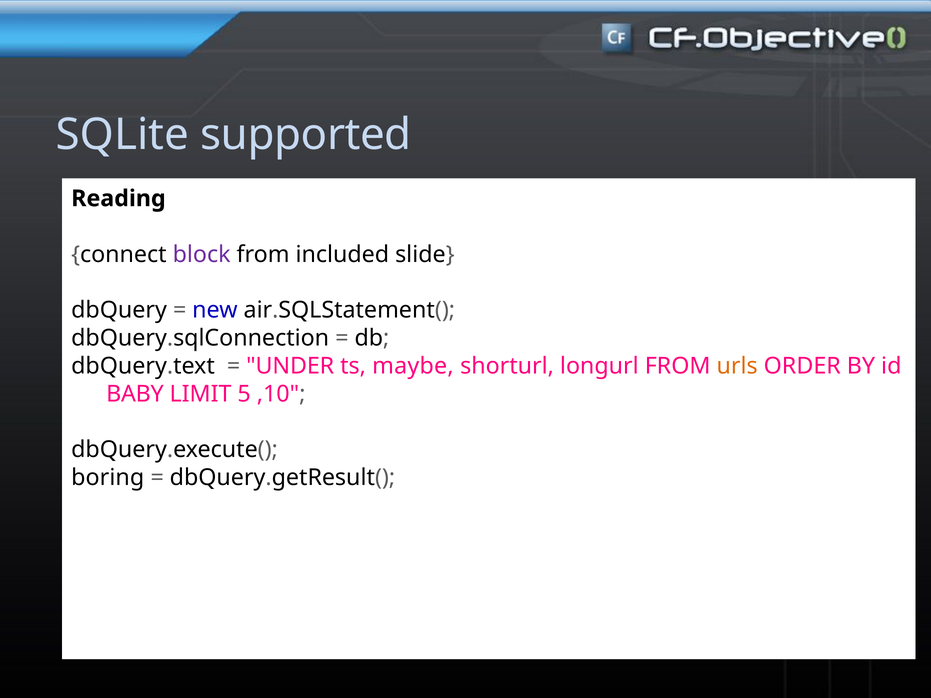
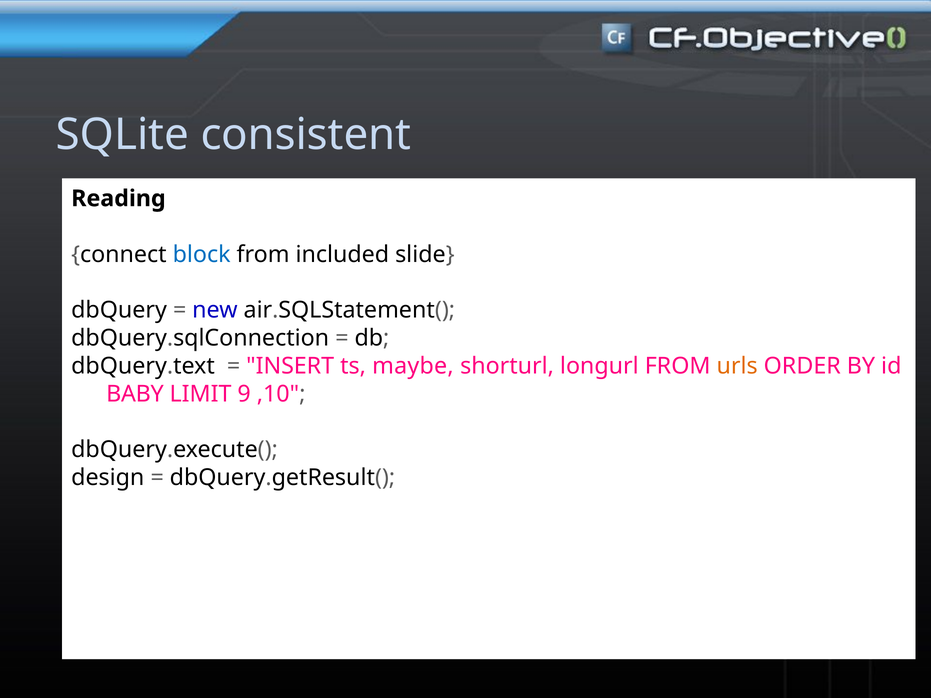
supported: supported -> consistent
block colour: purple -> blue
UNDER: UNDER -> INSERT
5: 5 -> 9
boring: boring -> design
